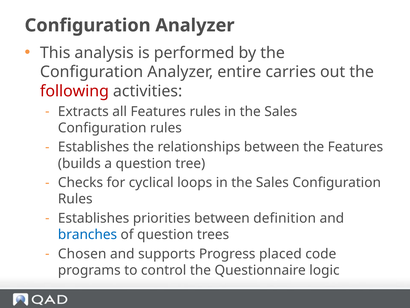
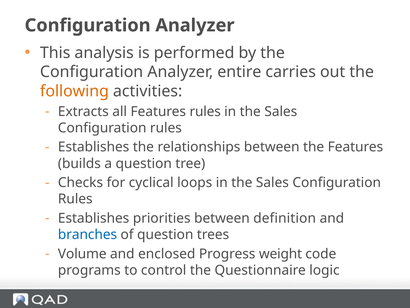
following colour: red -> orange
Chosen: Chosen -> Volume
supports: supports -> enclosed
placed: placed -> weight
